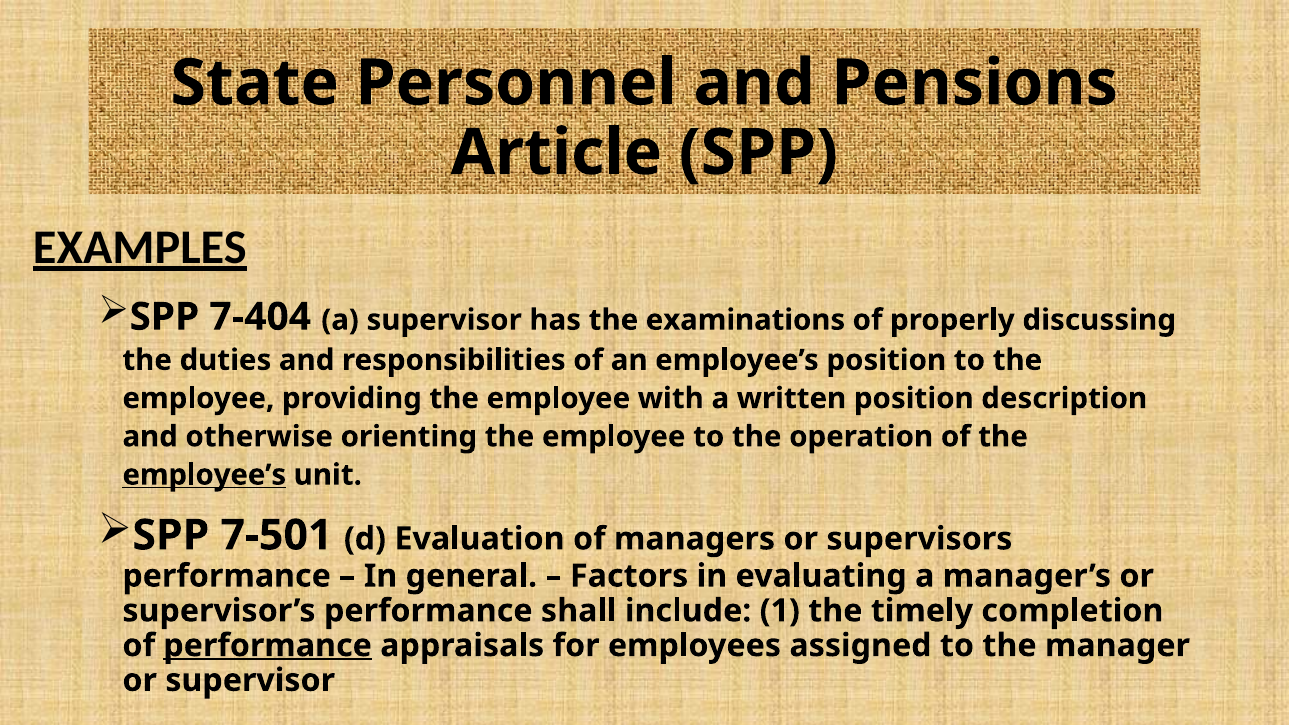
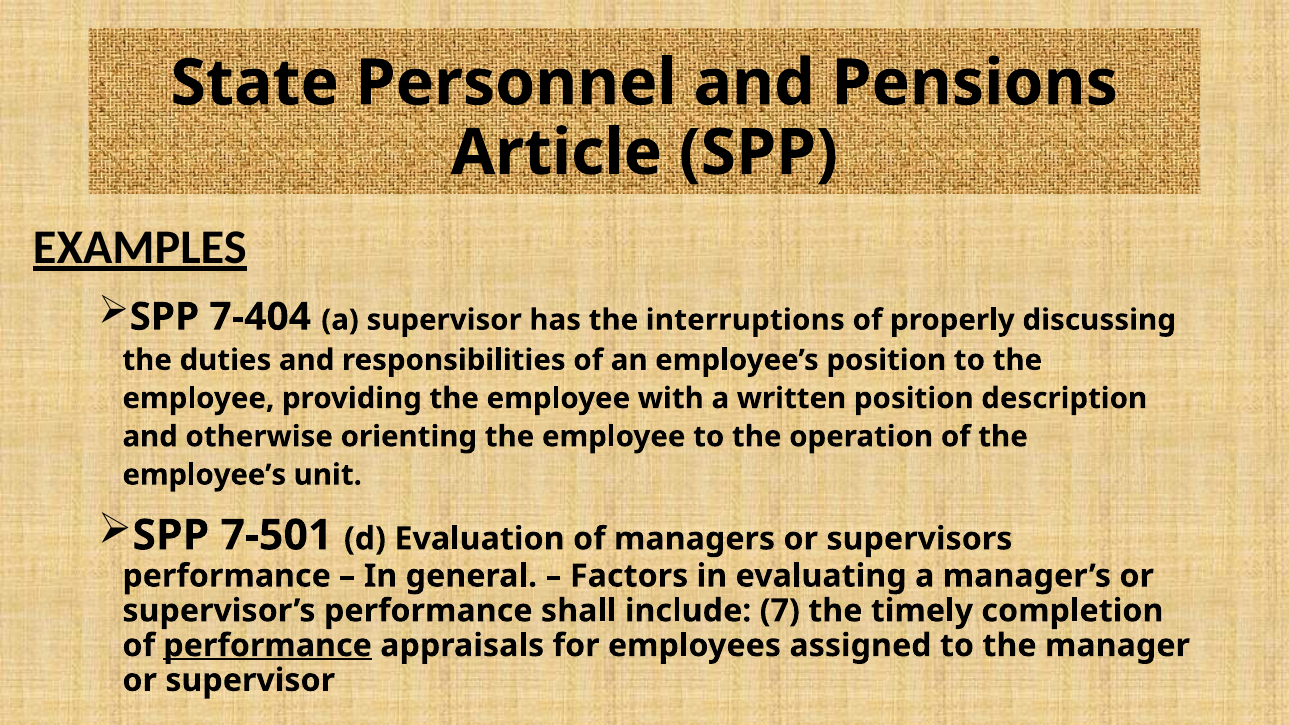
examinations: examinations -> interruptions
employee’s at (204, 475) underline: present -> none
1: 1 -> 7
